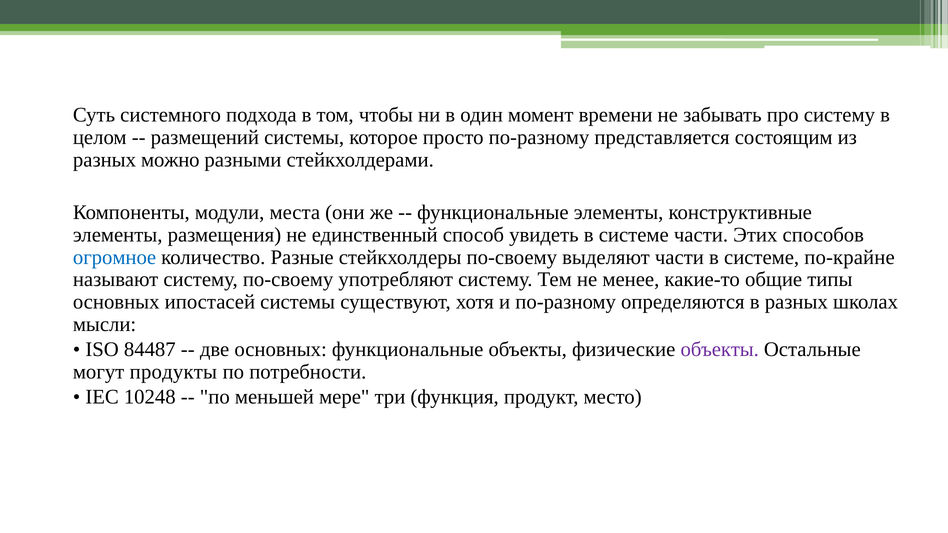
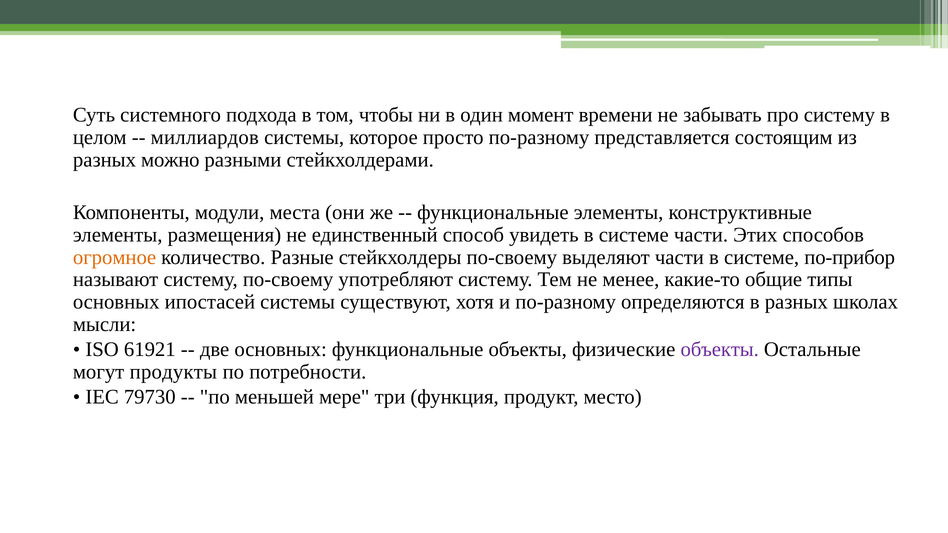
размещений: размещений -> миллиардов
огромное colour: blue -> orange
по-крайне: по-крайне -> по-прибор
84487: 84487 -> 61921
10248: 10248 -> 79730
